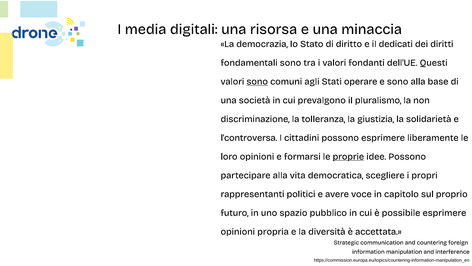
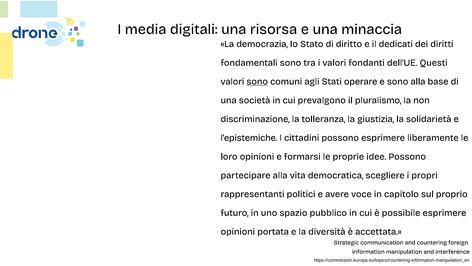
l'controversa: l'controversa -> l'epistemiche
proprie underline: present -> none
propria: propria -> portata
